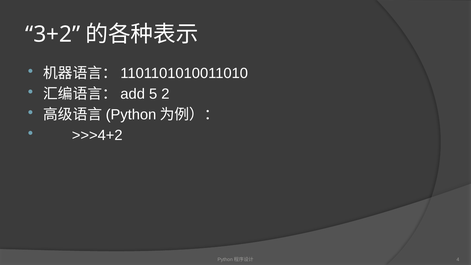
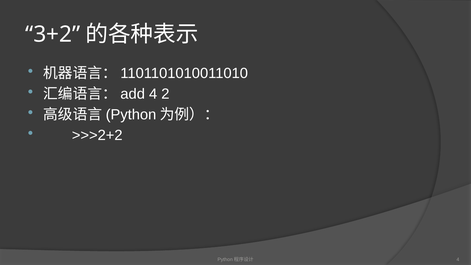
5 at (153, 94): 5 -> 4
>>>4+2: >>>4+2 -> >>>2+2
